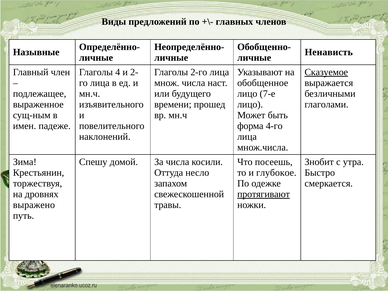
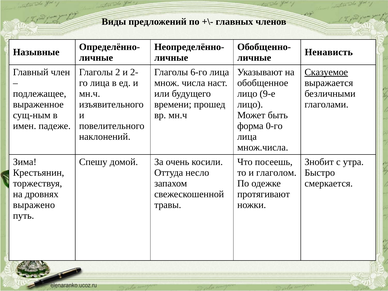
4: 4 -> 2
2-го: 2-го -> 6-го
7-е: 7-е -> 9-е
4-го: 4-го -> 0-го
За числа: числа -> очень
глубокое: глубокое -> глаголом
протягивают underline: present -> none
